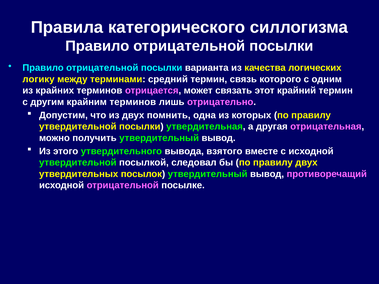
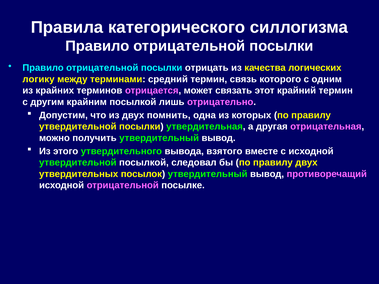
варианта: варианта -> отрицать
крайним терминов: терминов -> посылкой
